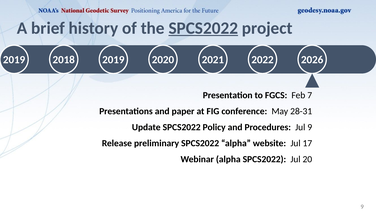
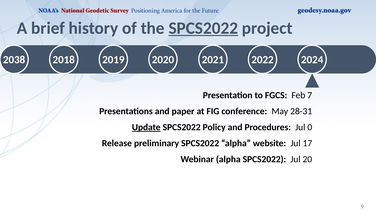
2019 at (14, 60): 2019 -> 2038
2026: 2026 -> 2024
Update underline: none -> present
Jul 9: 9 -> 0
